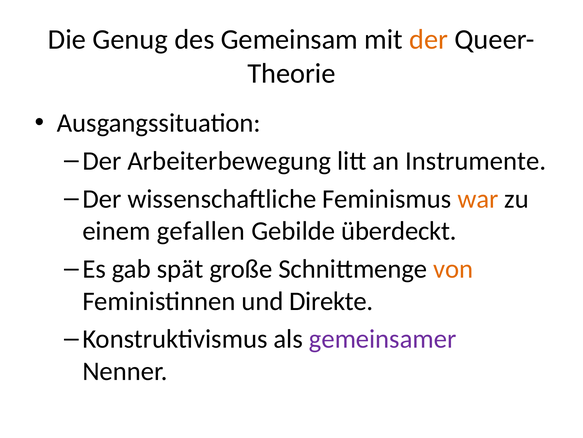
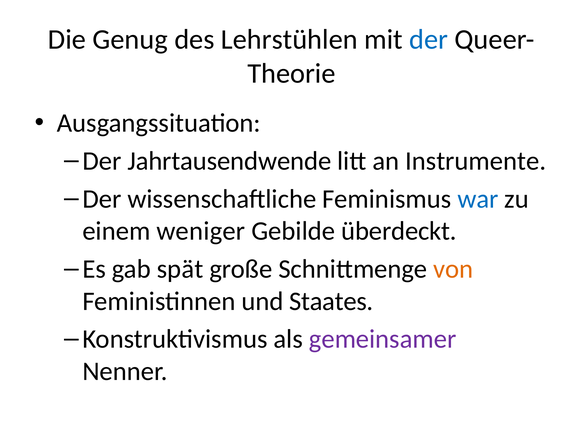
Gemeinsam: Gemeinsam -> Lehrstühlen
der at (429, 39) colour: orange -> blue
Arbeiterbewegung: Arbeiterbewegung -> Jahrtausendwende
war colour: orange -> blue
gefallen: gefallen -> weniger
Direkte: Direkte -> Staates
